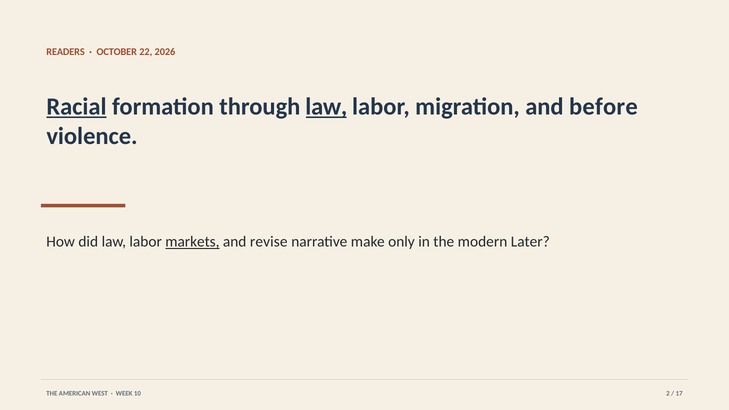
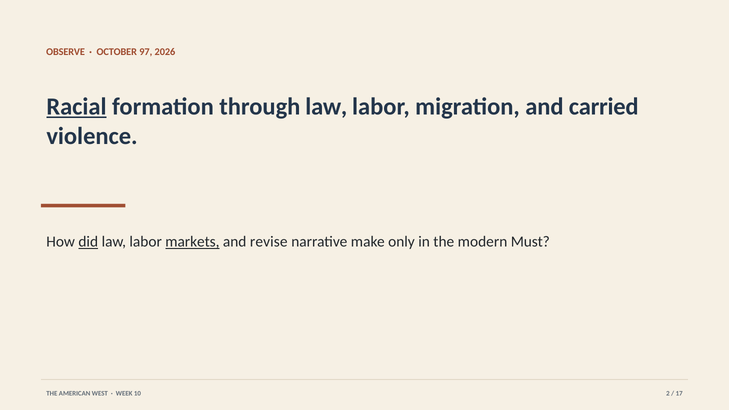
READERS: READERS -> OBSERVE
22: 22 -> 97
law at (326, 107) underline: present -> none
before: before -> carried
did underline: none -> present
Later: Later -> Must
